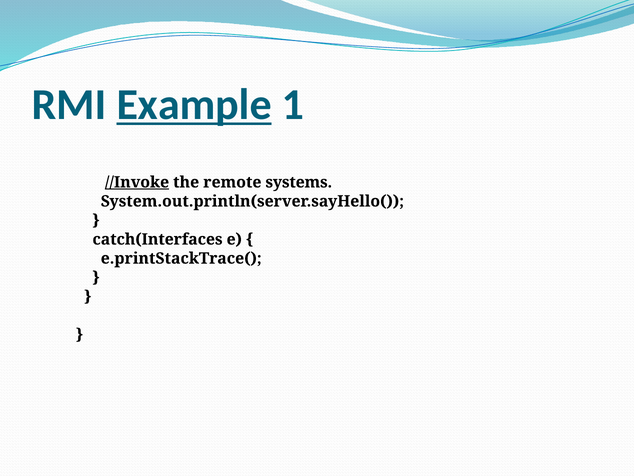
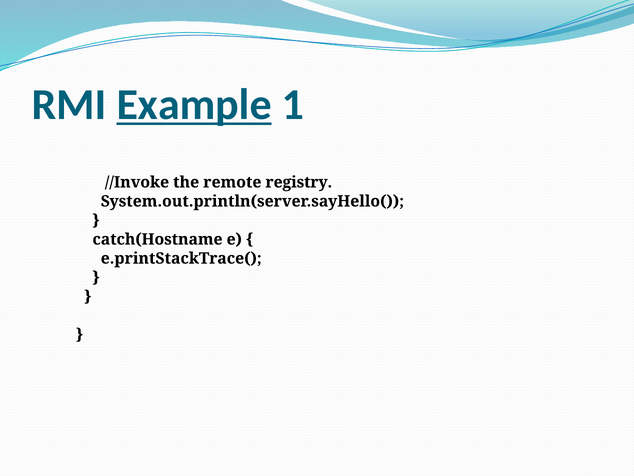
//Invoke underline: present -> none
systems: systems -> registry
catch(Interfaces: catch(Interfaces -> catch(Hostname
